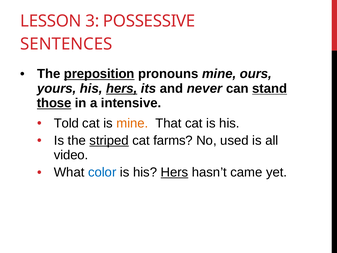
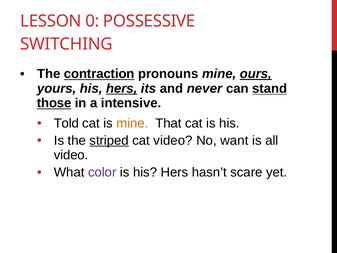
3: 3 -> 0
SENTENCES: SENTENCES -> SWITCHING
preposition: preposition -> contraction
ours underline: none -> present
cat farms: farms -> video
used: used -> want
color colour: blue -> purple
Hers at (174, 172) underline: present -> none
came: came -> scare
